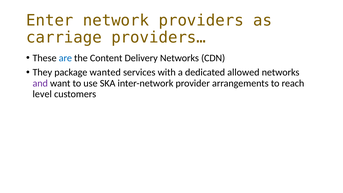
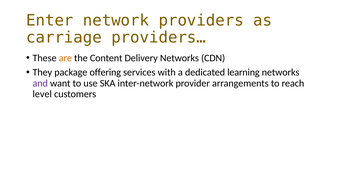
are colour: blue -> orange
wanted: wanted -> offering
allowed: allowed -> learning
